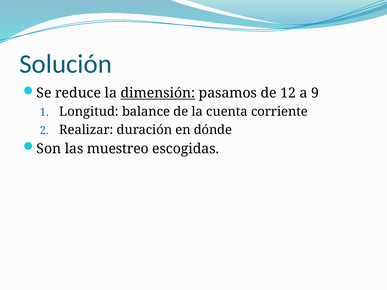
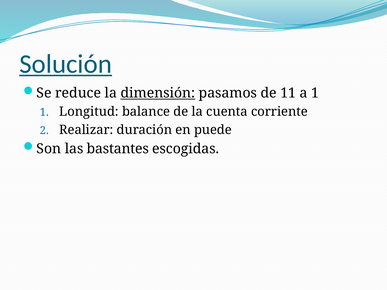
Solución underline: none -> present
12: 12 -> 11
a 9: 9 -> 1
dónde: dónde -> puede
muestreo: muestreo -> bastantes
